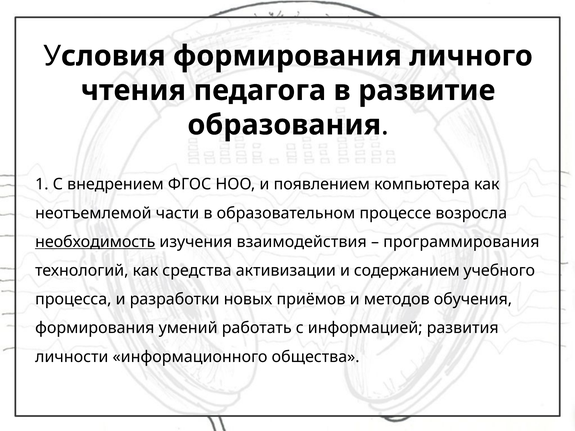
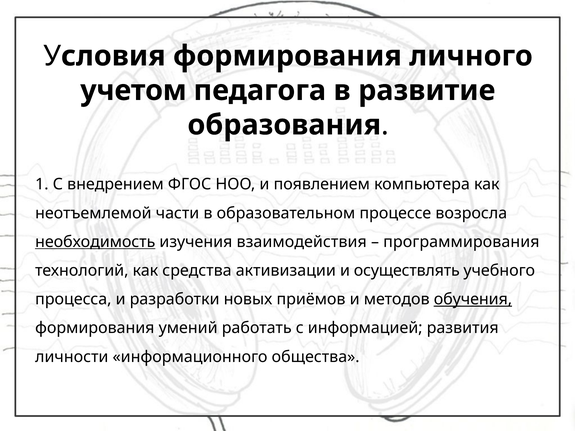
чтения: чтения -> учетом
содержанием: содержанием -> осуществлять
обучения underline: none -> present
